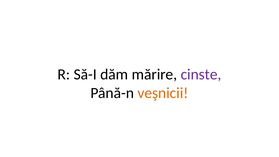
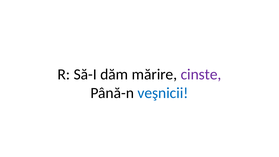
veşnicii colour: orange -> blue
